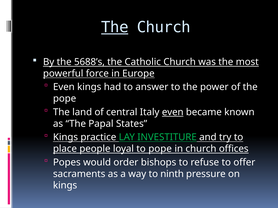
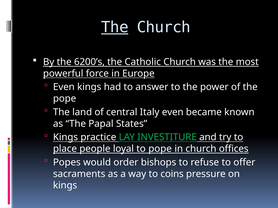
5688’s: 5688’s -> 6200’s
even at (173, 112) underline: present -> none
ninth: ninth -> coins
